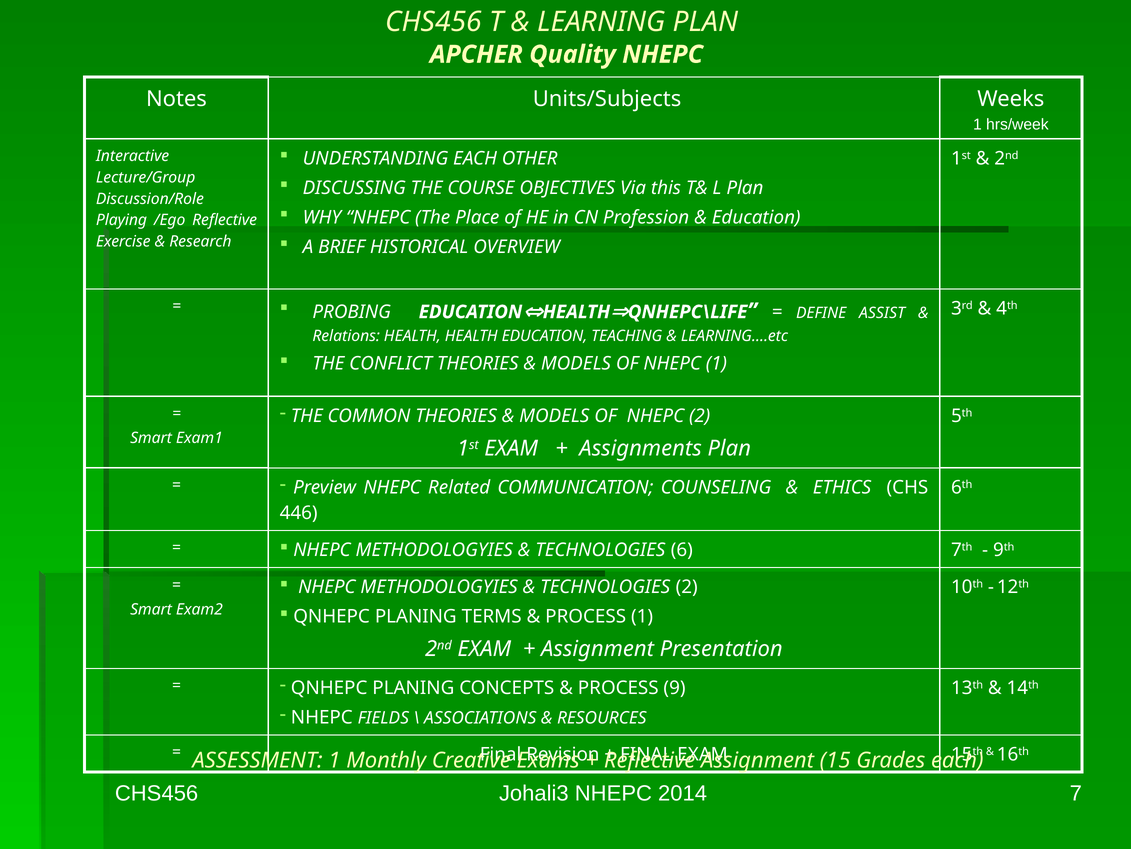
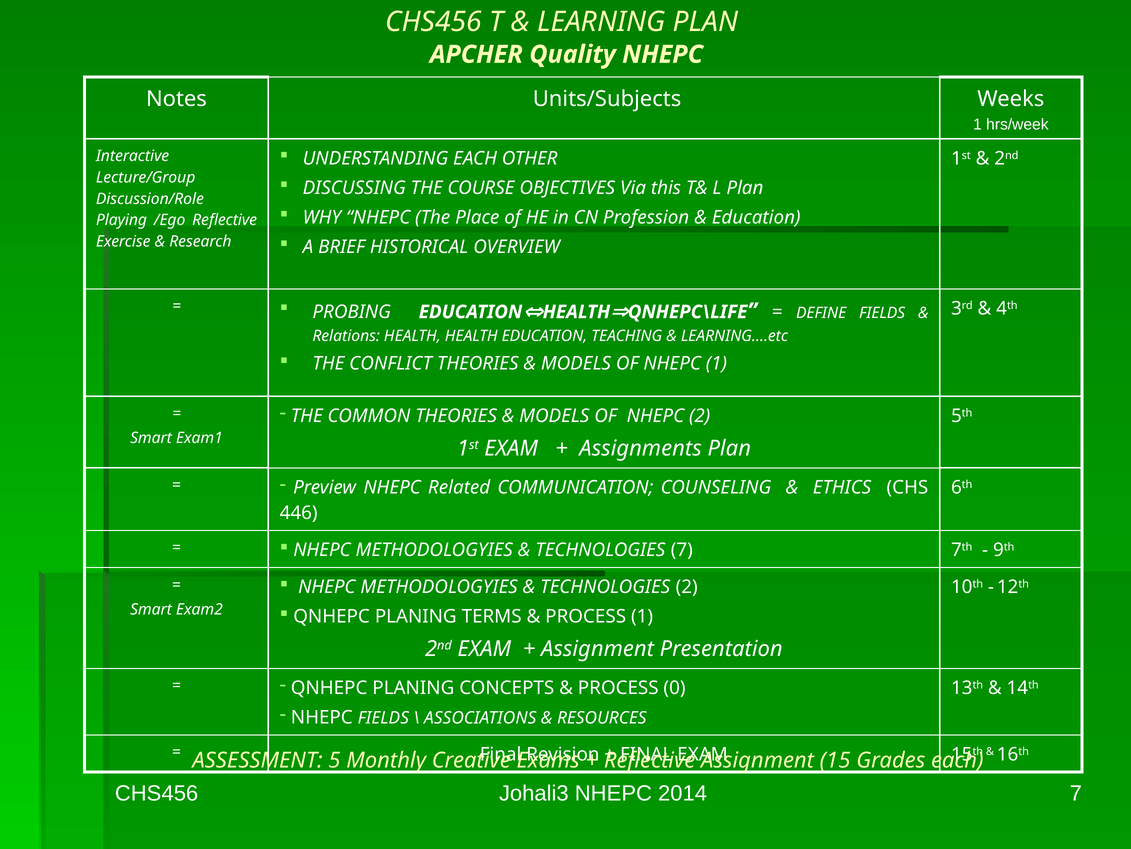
DEFINE ASSIST: ASSIST -> FIELDS
TECHNOLOGIES 6: 6 -> 7
9: 9 -> 0
ASSESSMENT 1: 1 -> 5
